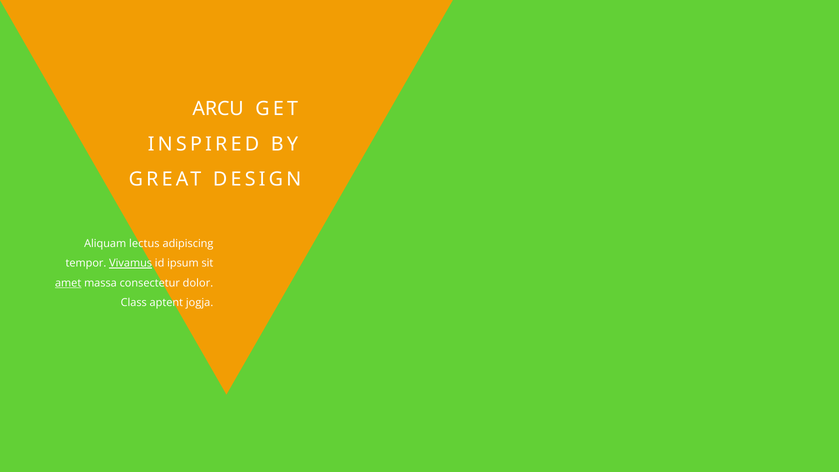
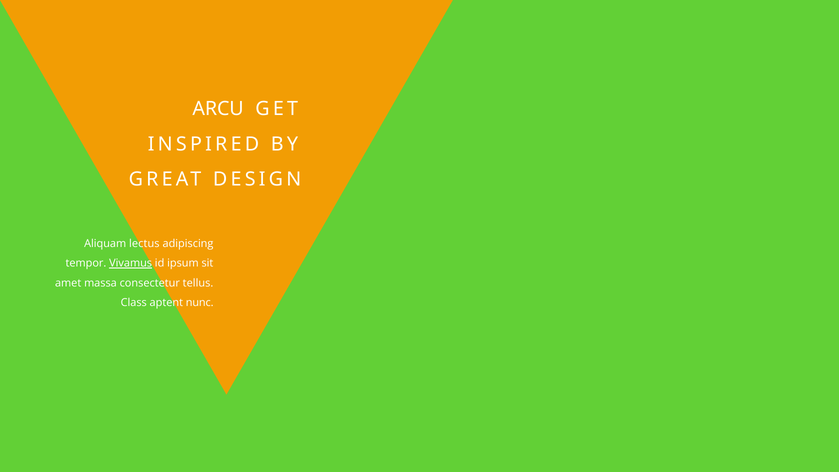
amet underline: present -> none
dolor: dolor -> tellus
jogja: jogja -> nunc
